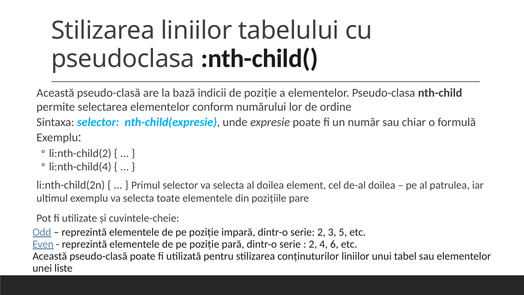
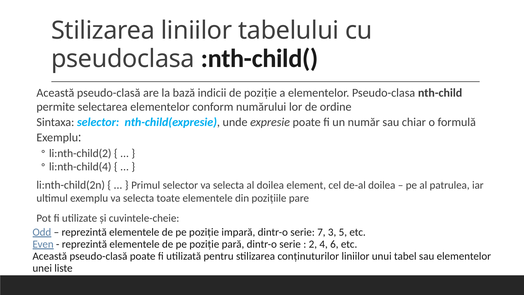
serie 2: 2 -> 7
